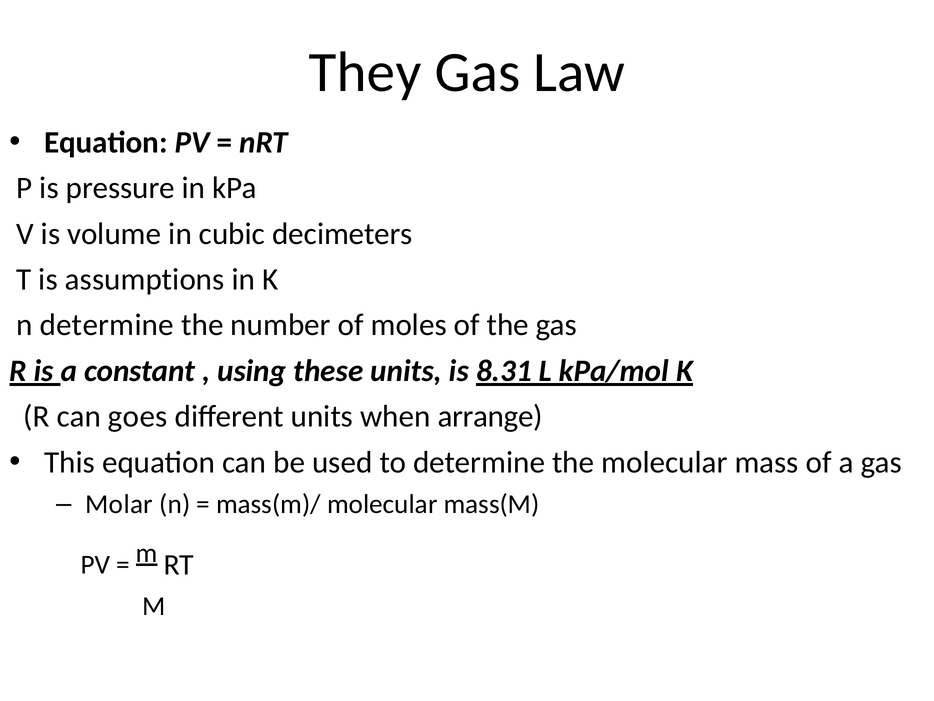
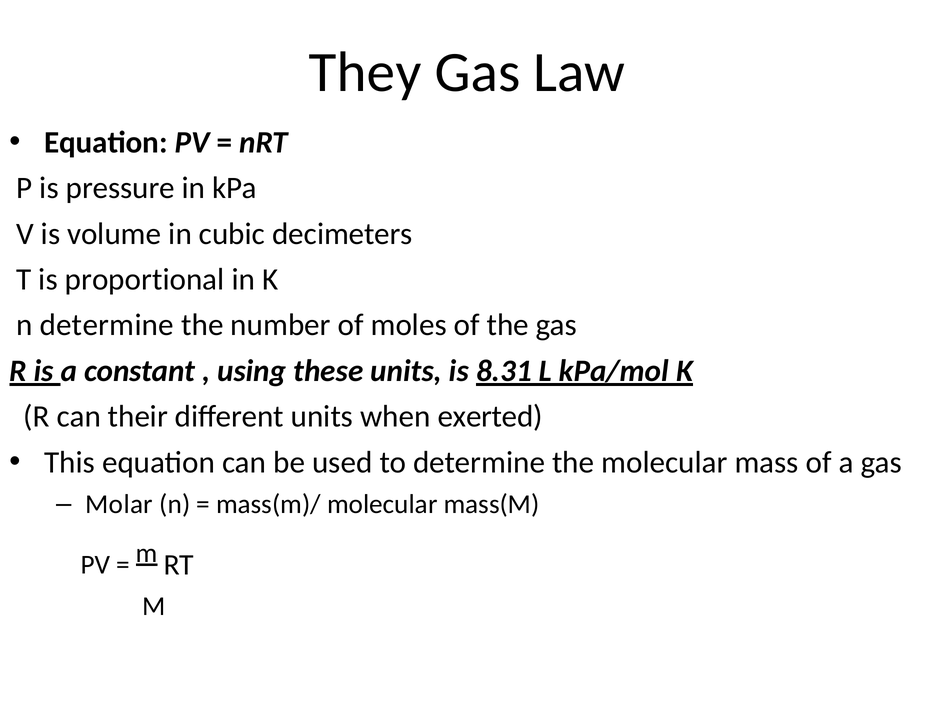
assumptions: assumptions -> proportional
goes: goes -> their
arrange: arrange -> exerted
